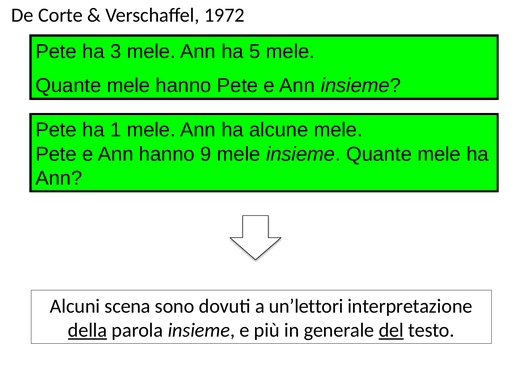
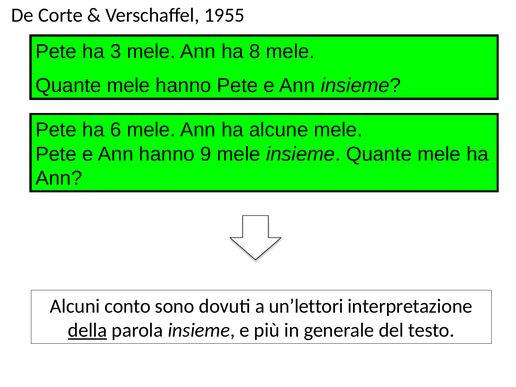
1972: 1972 -> 1955
5: 5 -> 8
1: 1 -> 6
scena: scena -> conto
del underline: present -> none
